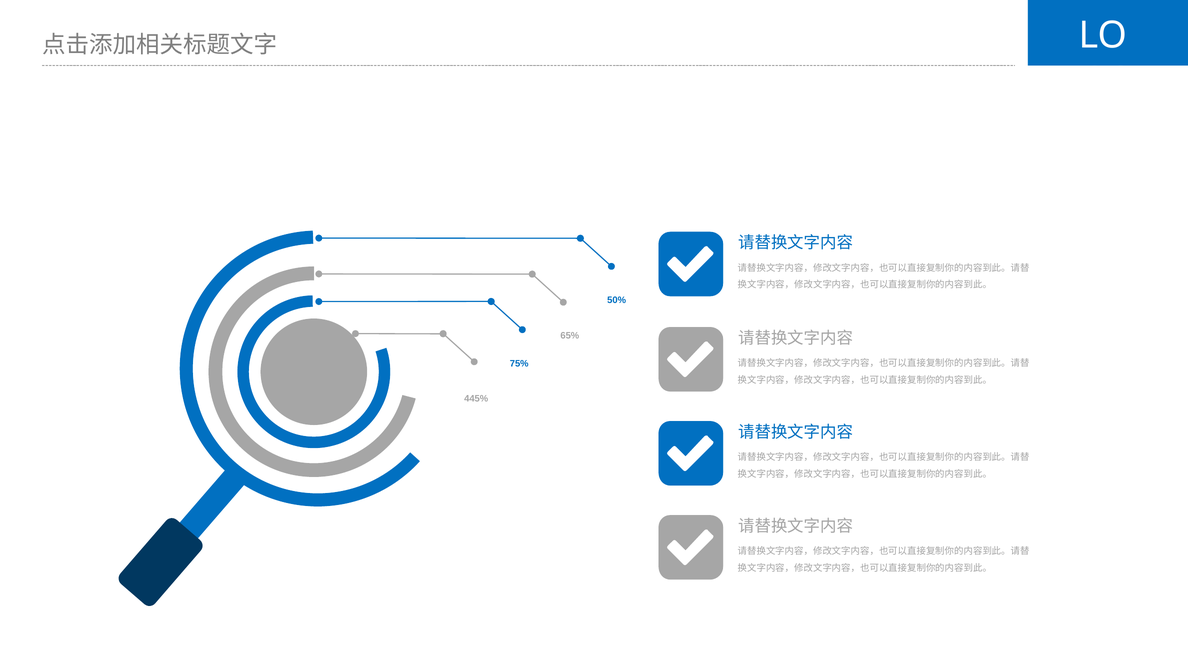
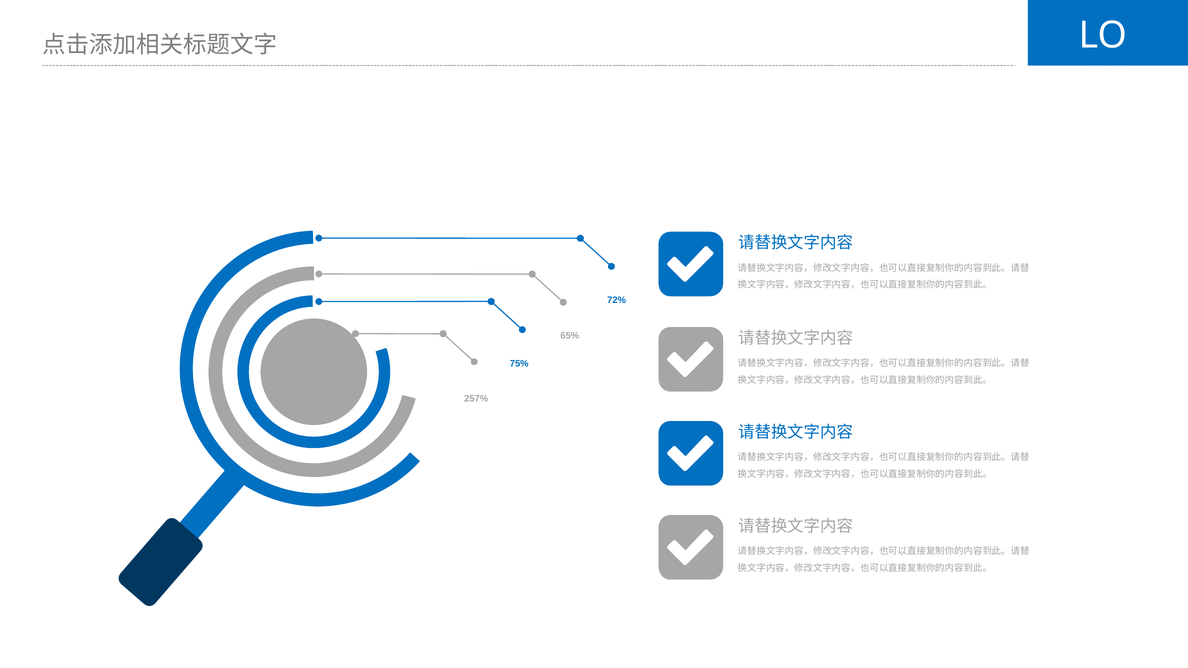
50%: 50% -> 72%
445%: 445% -> 257%
